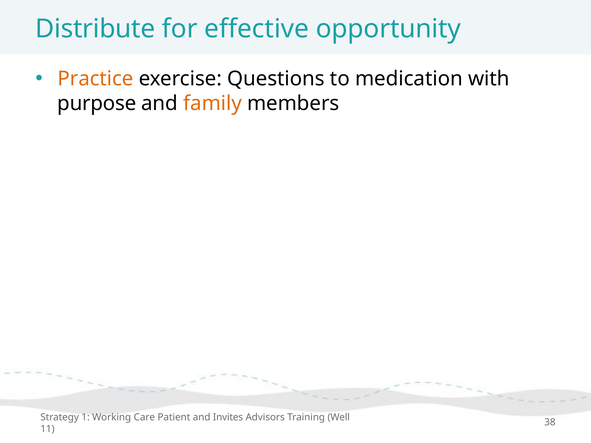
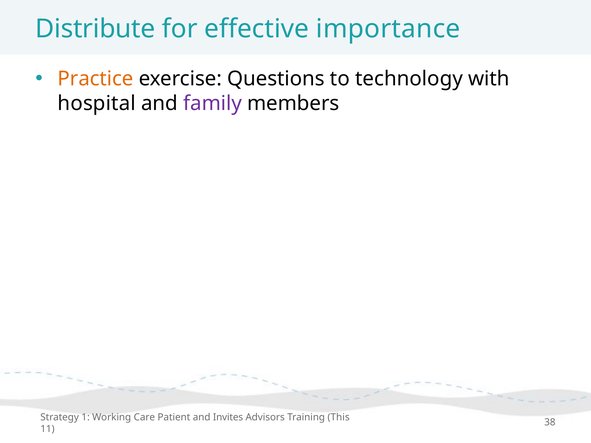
opportunity: opportunity -> importance
medication: medication -> technology
purpose: purpose -> hospital
family colour: orange -> purple
Well: Well -> This
